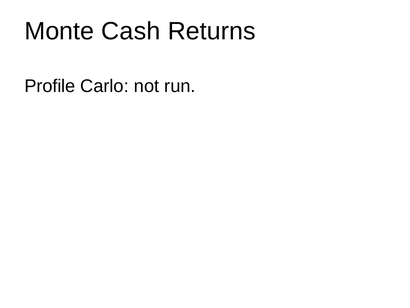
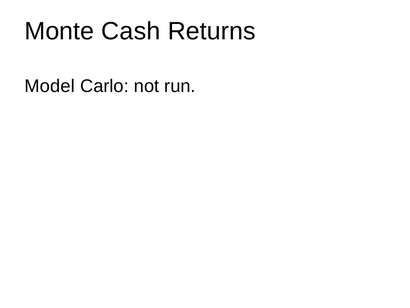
Profile: Profile -> Model
